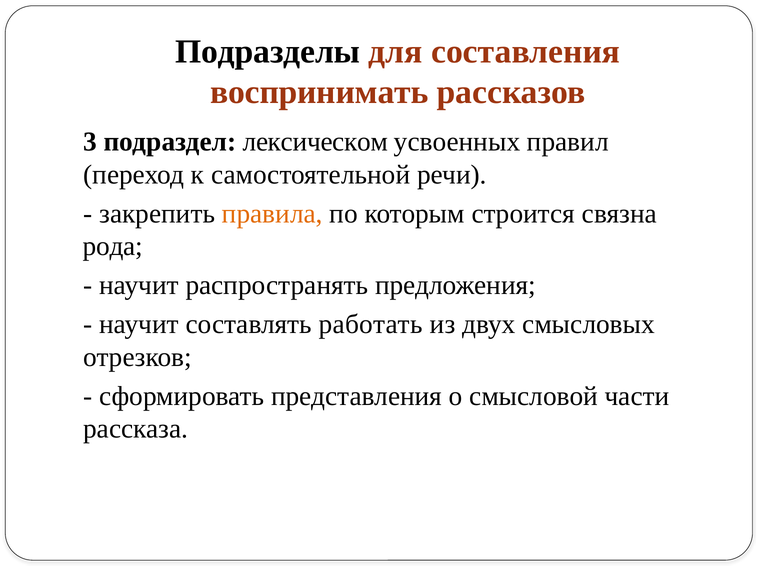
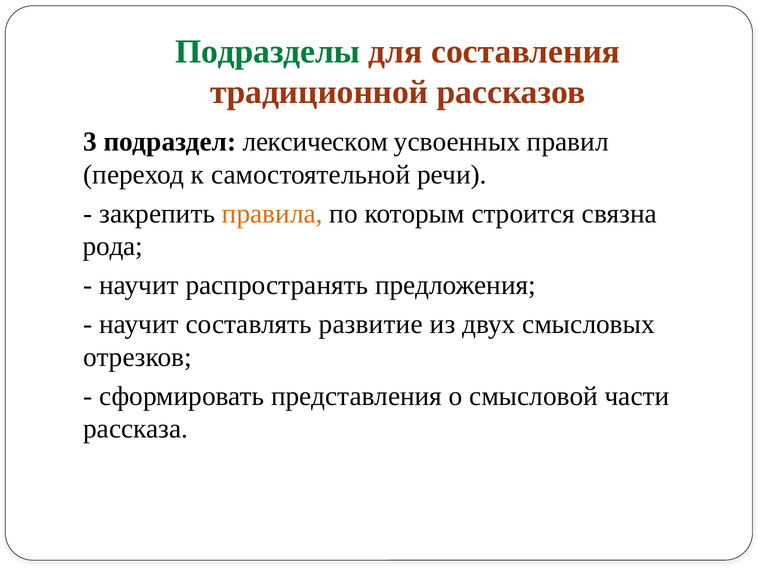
Подразделы colour: black -> green
воспринимать: воспринимать -> традиционной
работать: работать -> развитие
